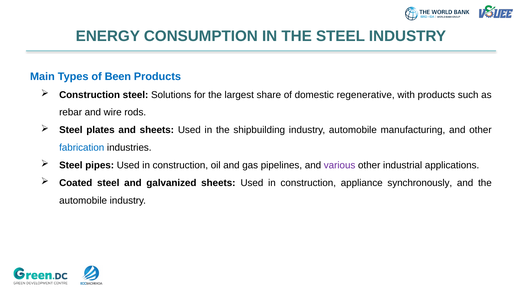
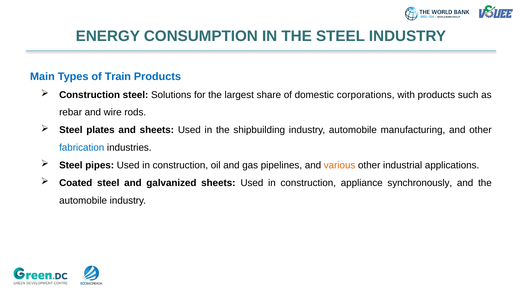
Been: Been -> Train
regenerative: regenerative -> corporations
various colour: purple -> orange
